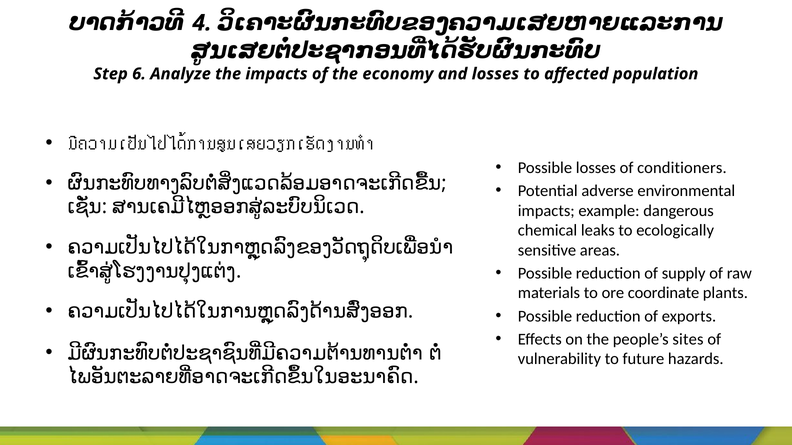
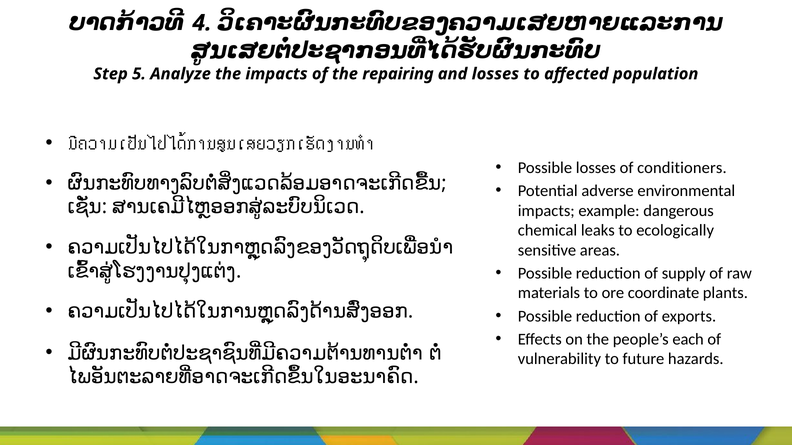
6: 6 -> 5
economy: economy -> repairing
sites: sites -> each
